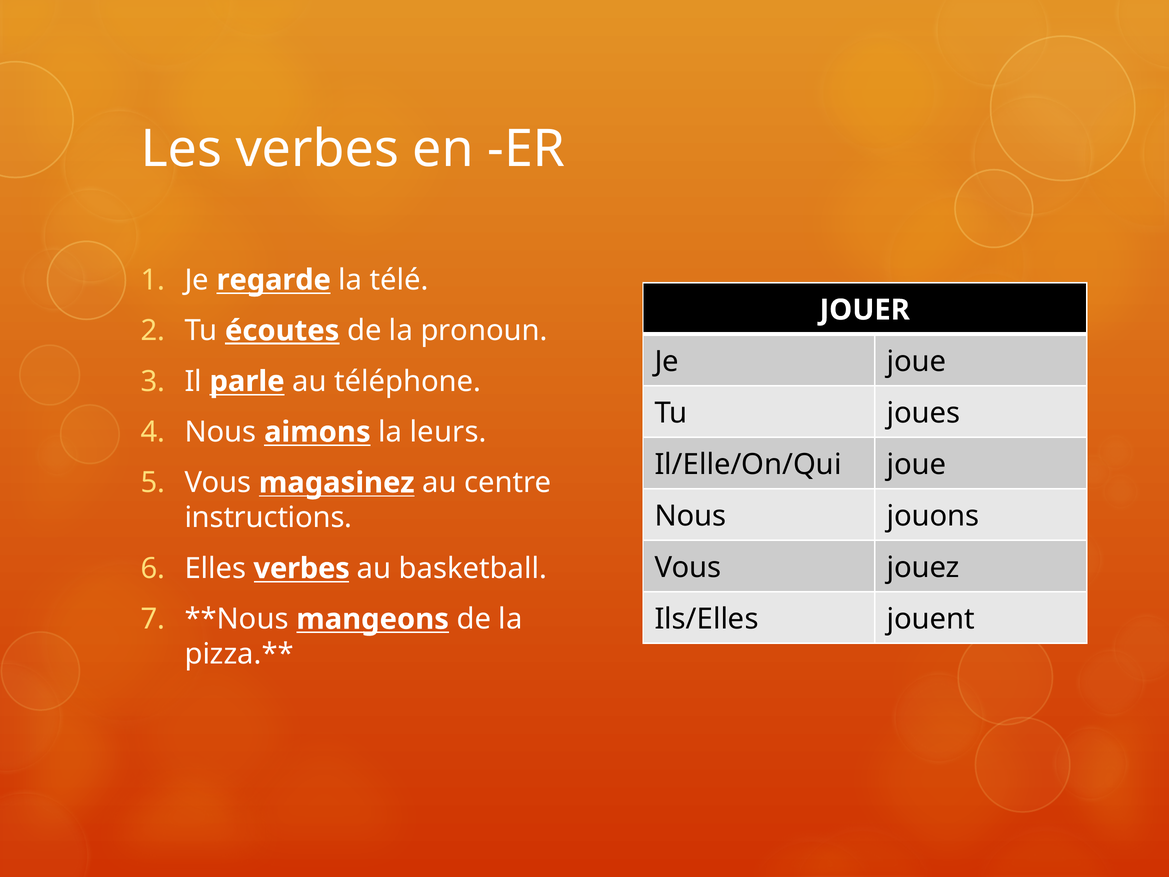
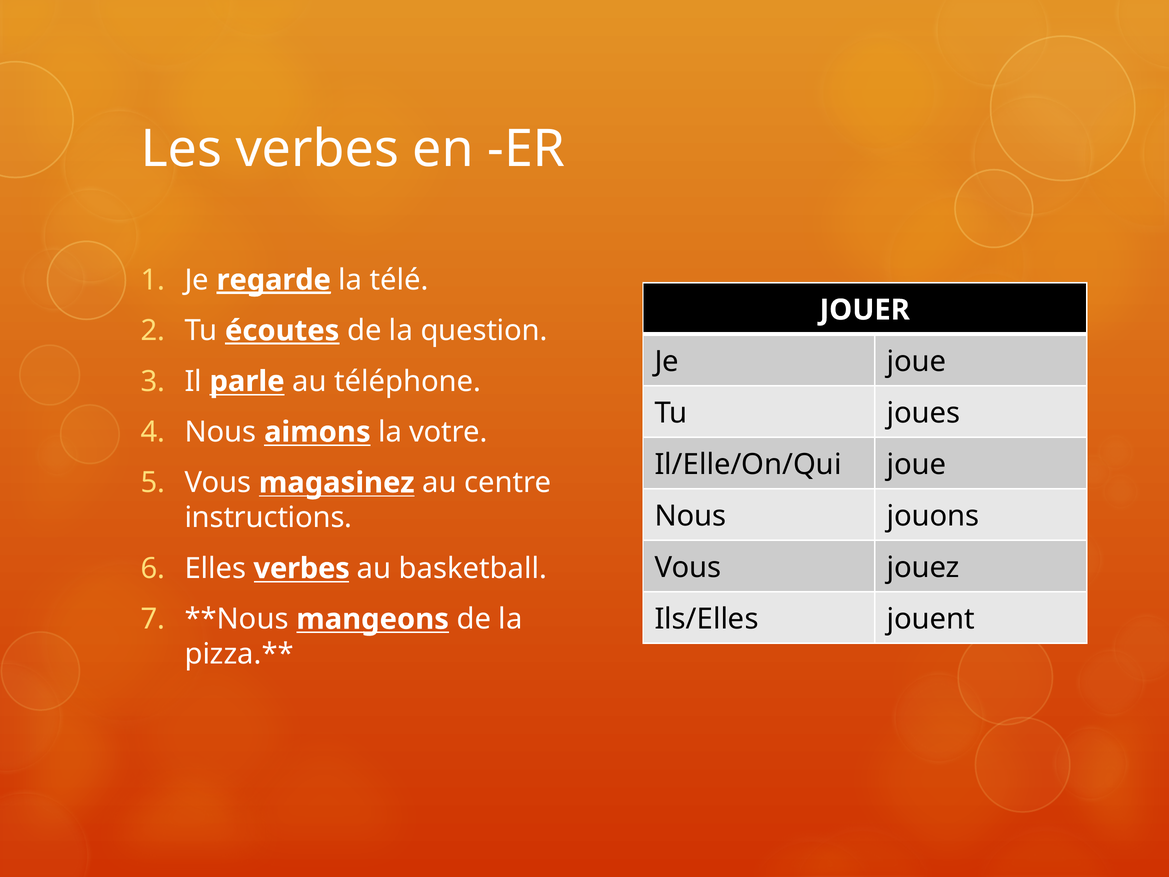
regarde underline: none -> present
pronoun: pronoun -> question
leurs: leurs -> votre
